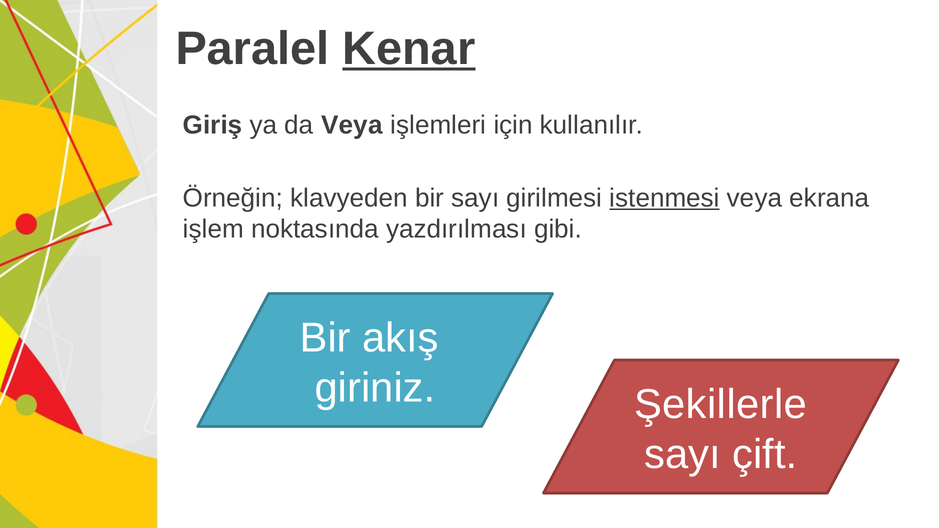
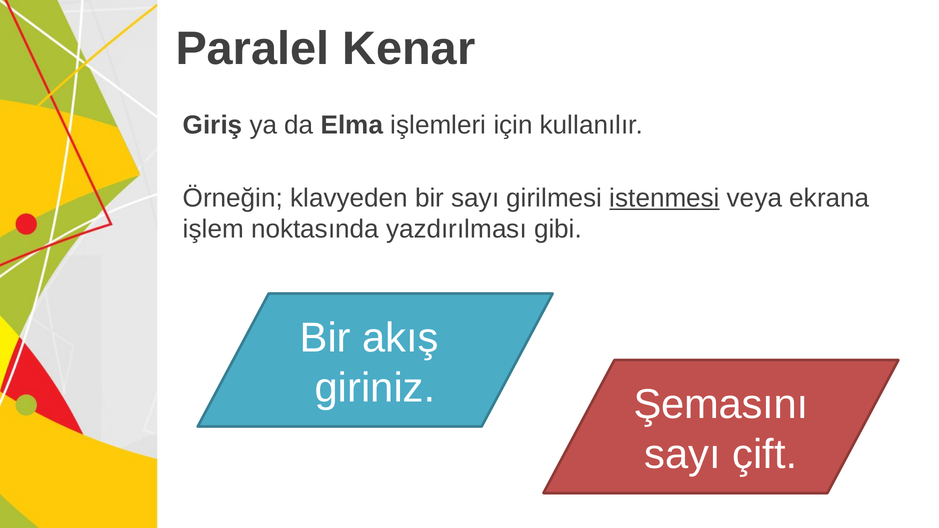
Kenar underline: present -> none
da Veya: Veya -> Elma
Şekillerle: Şekillerle -> Şemasını
